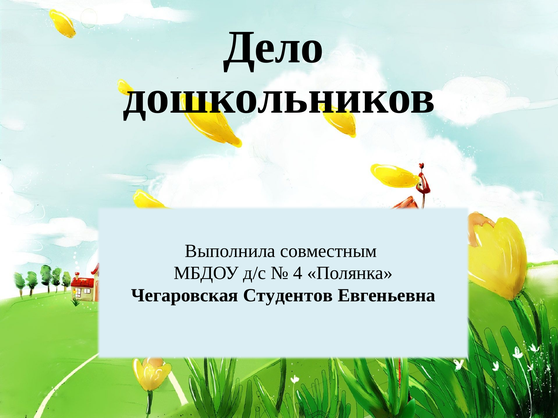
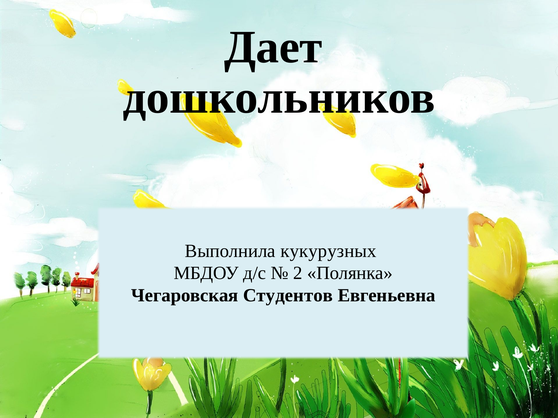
Дело: Дело -> Дает
совместным: совместным -> кукурузных
4: 4 -> 2
